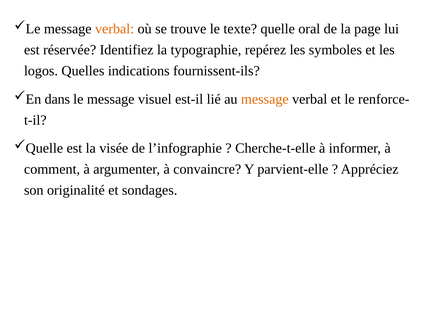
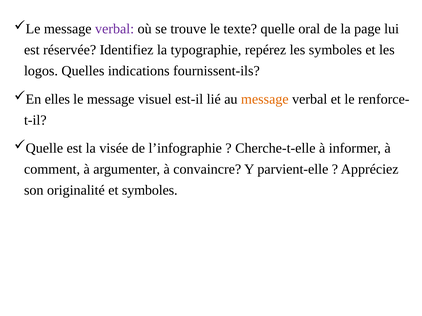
verbal at (115, 29) colour: orange -> purple
dans: dans -> elles
et sondages: sondages -> symboles
